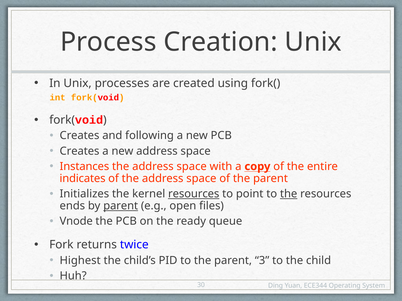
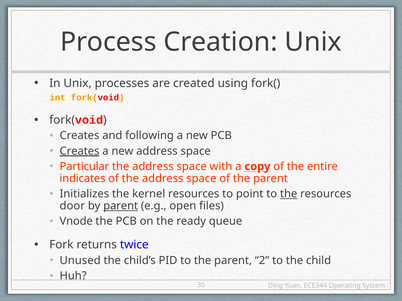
Creates at (80, 151) underline: none -> present
Instances: Instances -> Particular
resources at (194, 194) underline: present -> none
ends: ends -> door
Highest: Highest -> Unused
3: 3 -> 2
